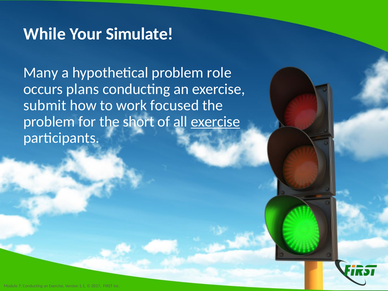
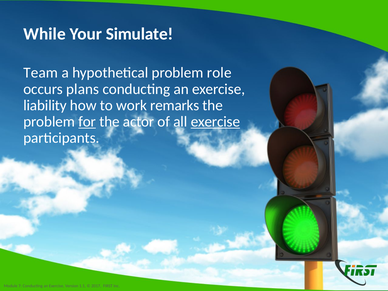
Many: Many -> Team
submit: submit -> liability
focused: focused -> remarks
for underline: none -> present
short: short -> actor
